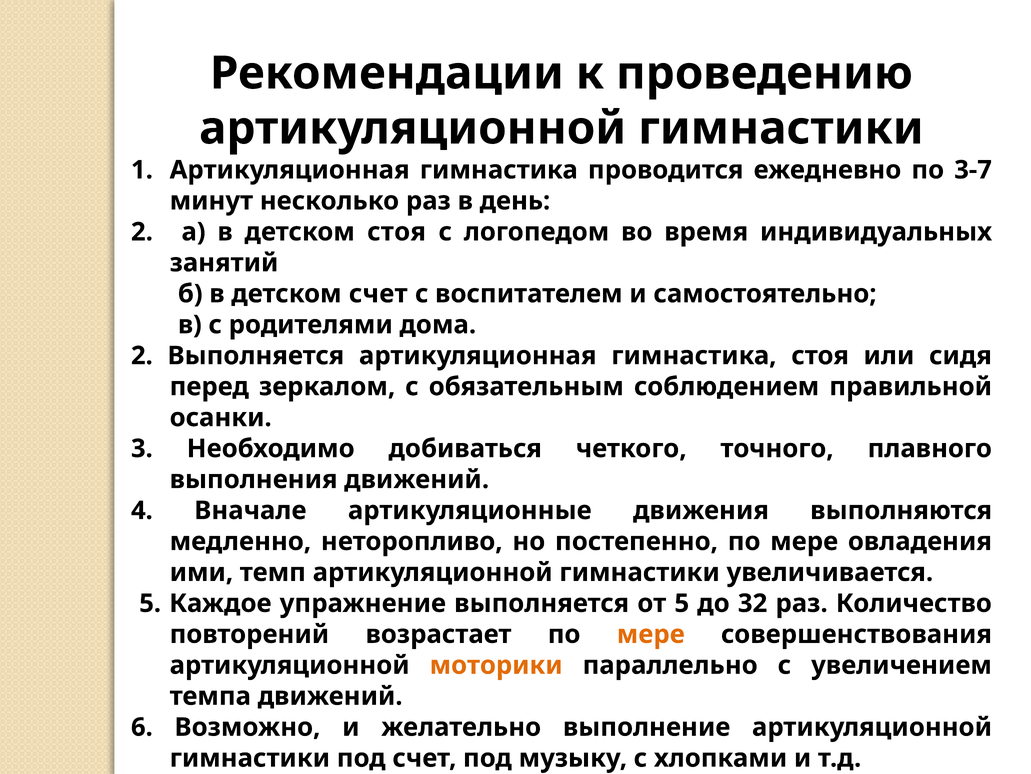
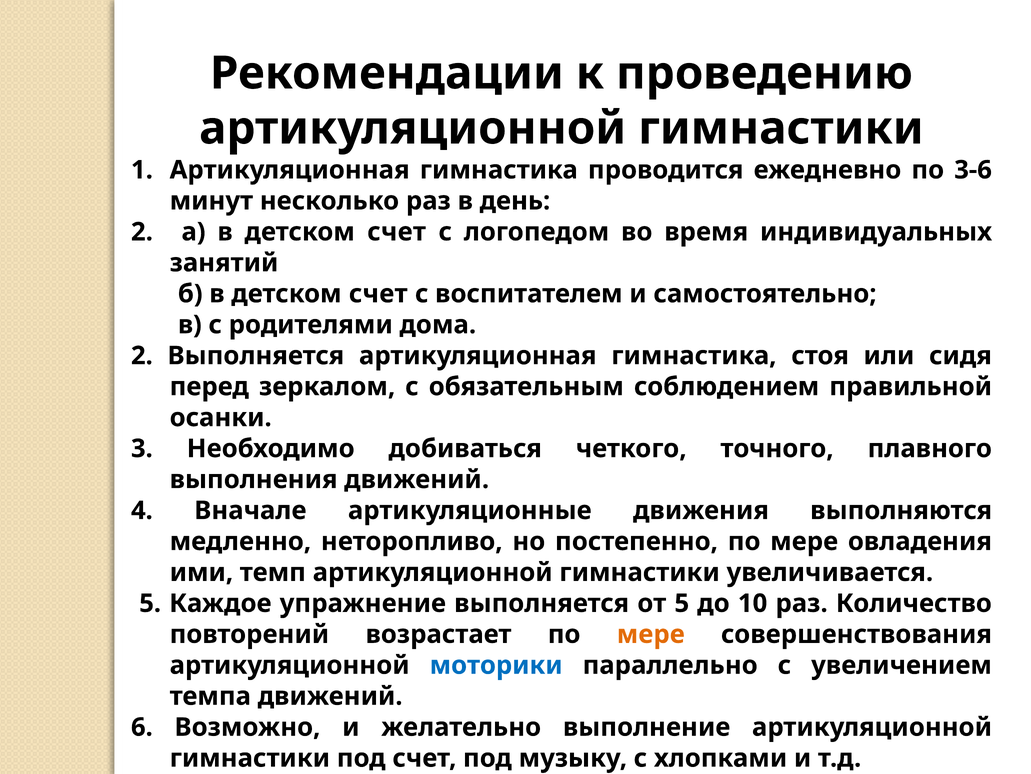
3-7: 3-7 -> 3-6
а в детском стоя: стоя -> счет
32: 32 -> 10
моторики colour: orange -> blue
